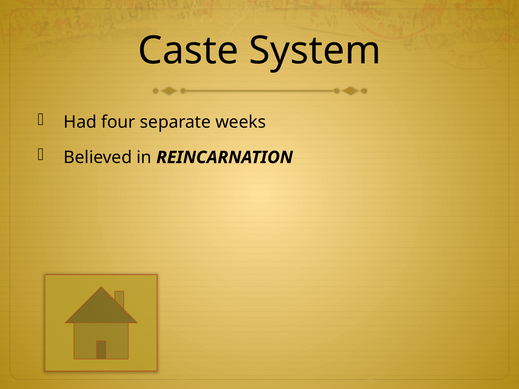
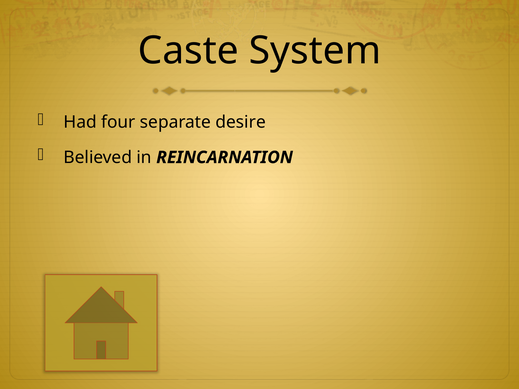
weeks: weeks -> desire
